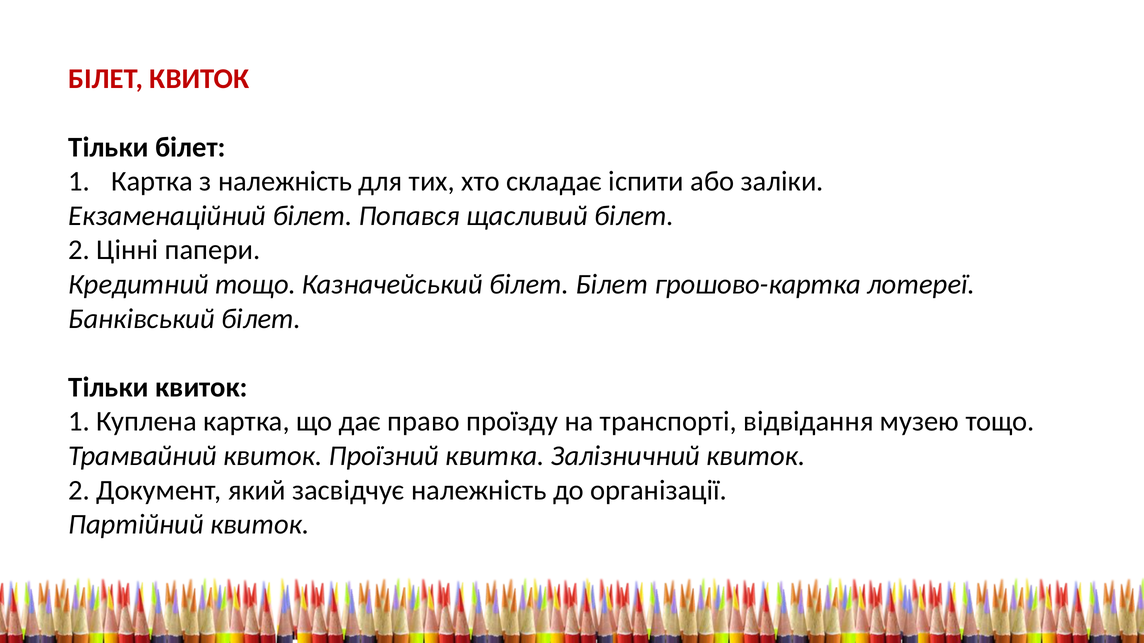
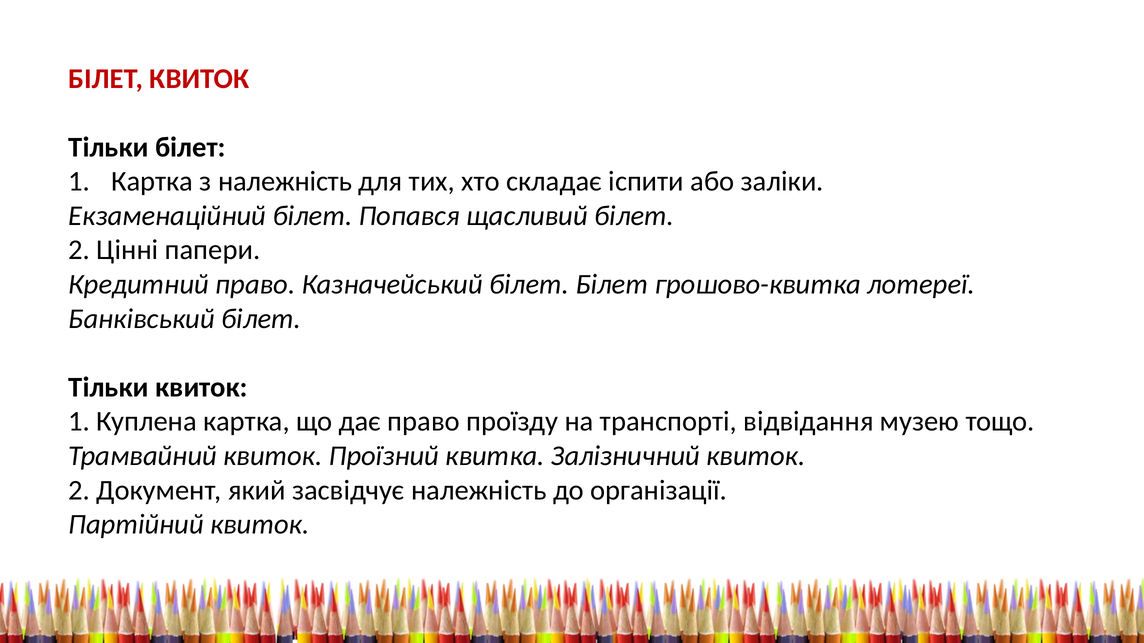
Кредитний тощо: тощо -> право
грошово-картка: грошово-картка -> грошово-квитка
